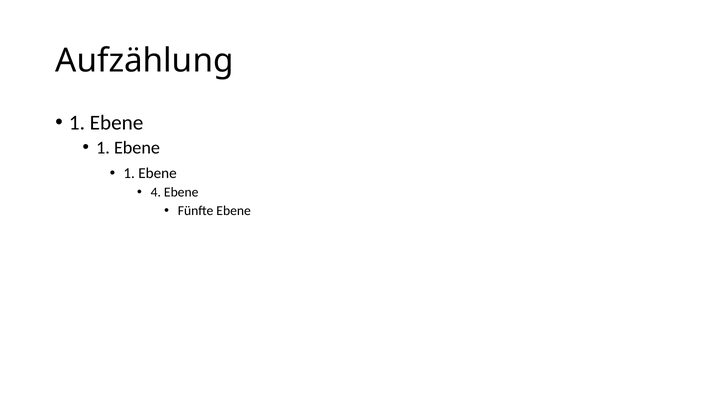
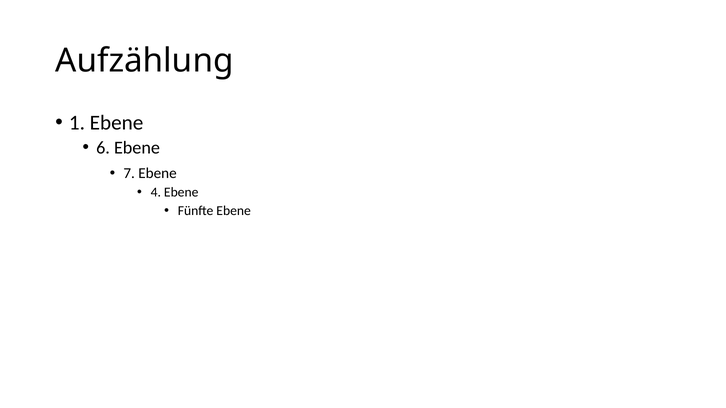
1 at (103, 148): 1 -> 6
1 at (129, 173): 1 -> 7
